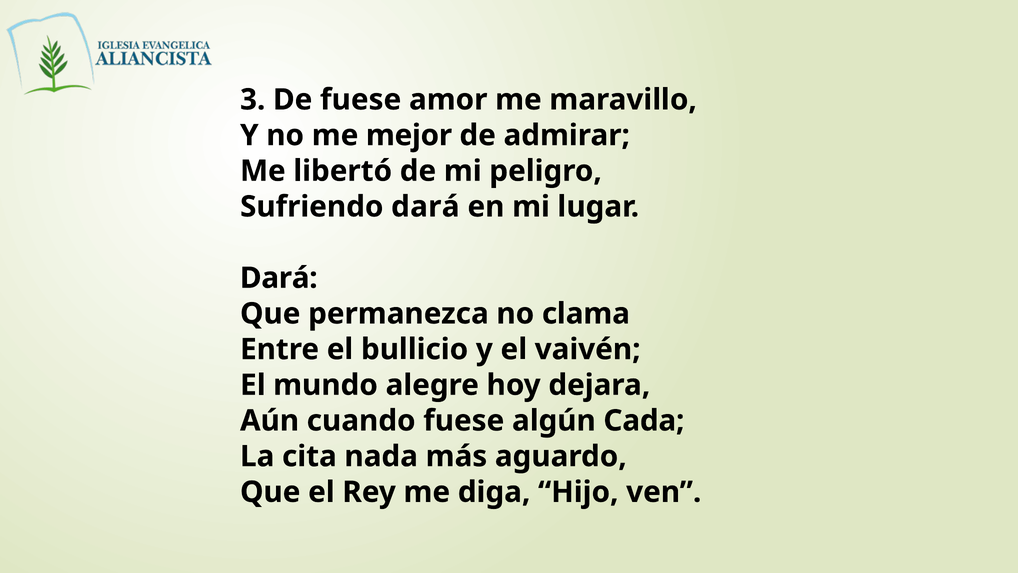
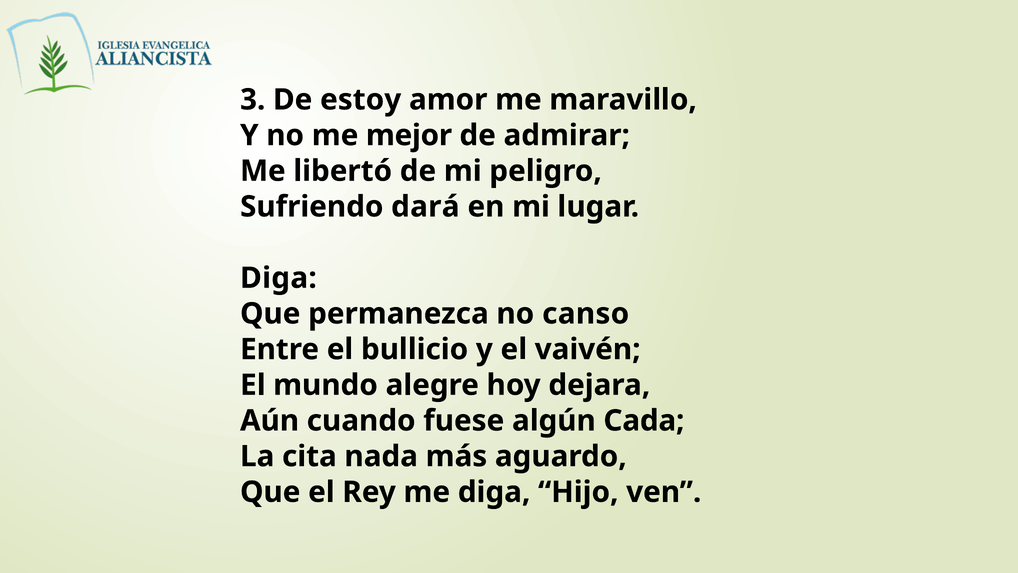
De fuese: fuese -> estoy
Dará at (279, 278): Dará -> Diga
clama: clama -> canso
